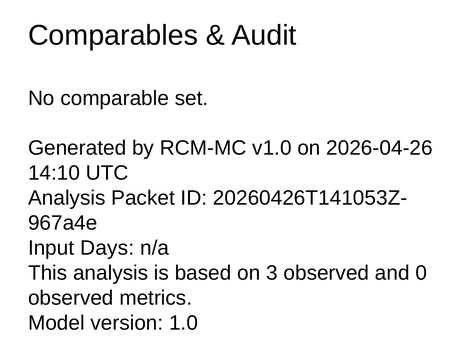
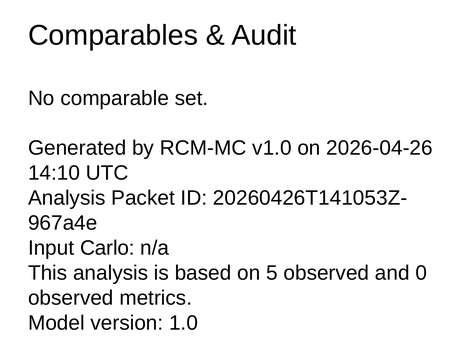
Days: Days -> Carlo
3: 3 -> 5
